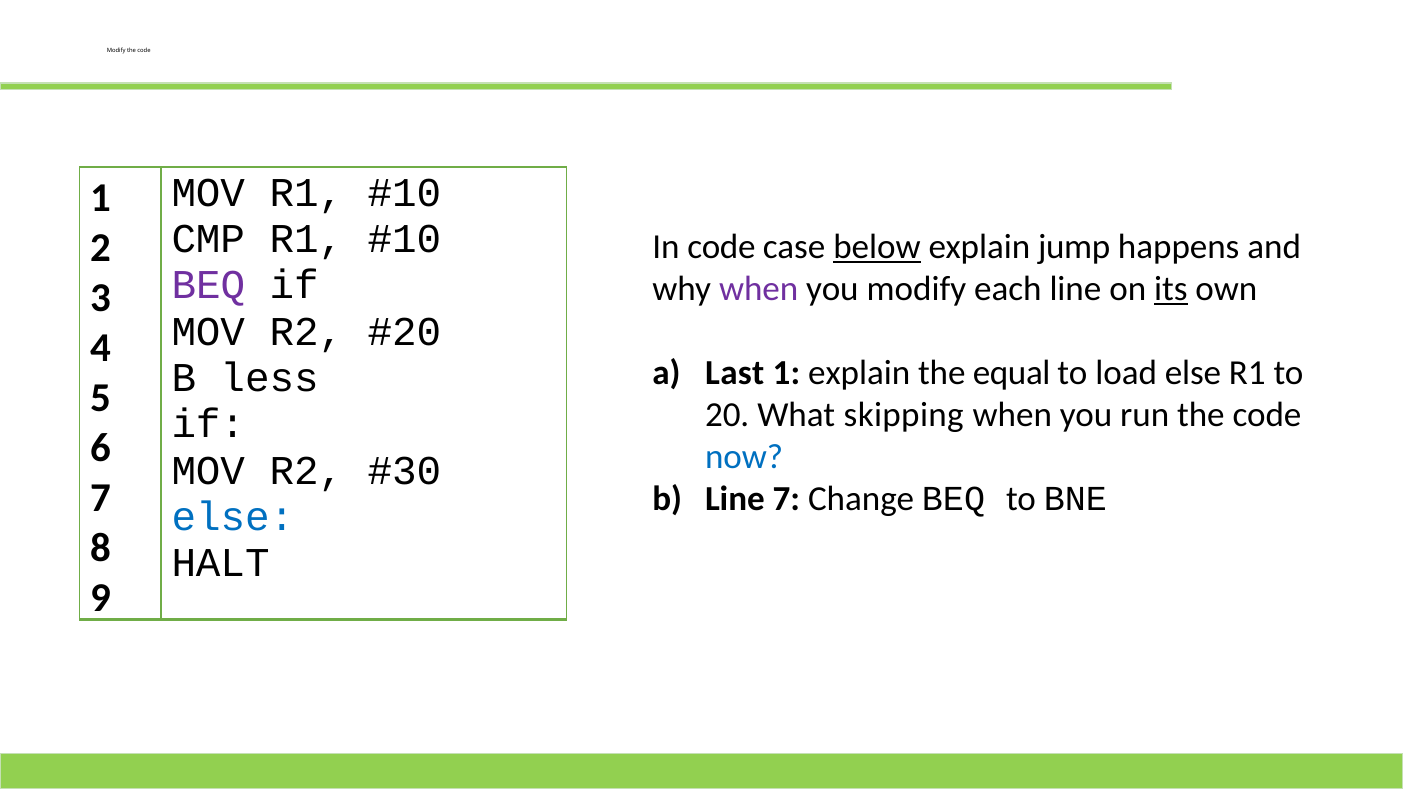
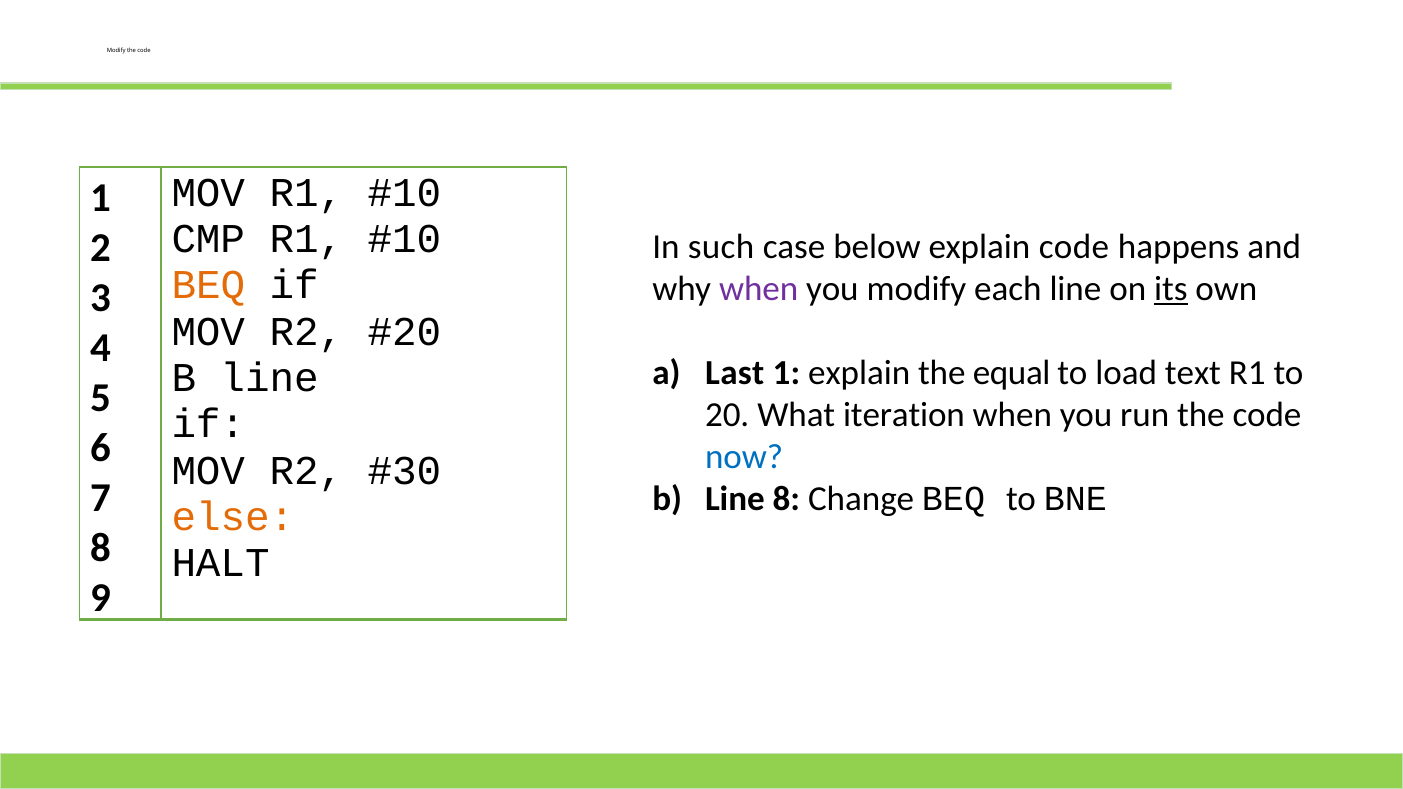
In code: code -> such
below underline: present -> none
explain jump: jump -> code
BEQ at (208, 286) colour: purple -> orange
load else: else -> text
less at (270, 378): less -> line
skipping: skipping -> iteration
Line 7: 7 -> 8
else at (233, 517) colour: blue -> orange
